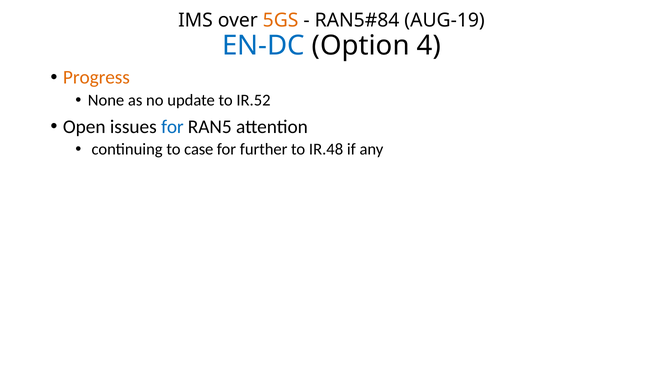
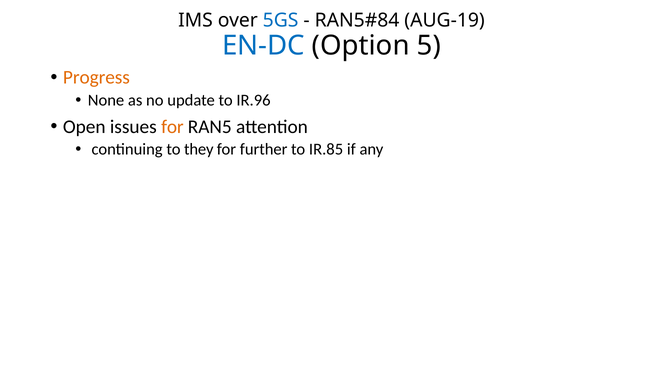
5GS colour: orange -> blue
4: 4 -> 5
IR.52: IR.52 -> IR.96
for at (172, 127) colour: blue -> orange
case: case -> they
IR.48: IR.48 -> IR.85
